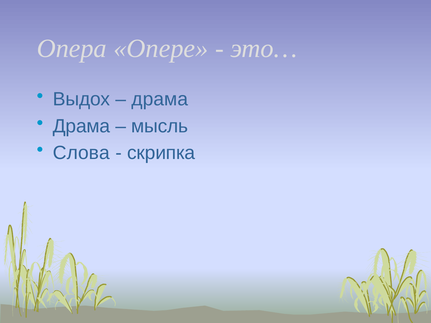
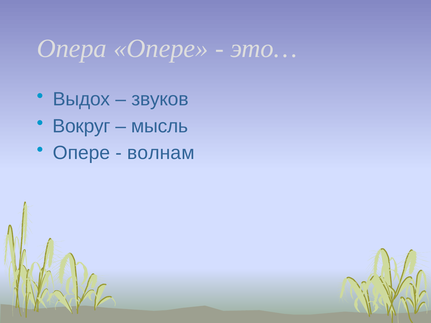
драма at (160, 99): драма -> звуков
Драма at (82, 126): Драма -> Вокруг
Слова at (81, 153): Слова -> Опере
скрипка: скрипка -> волнам
